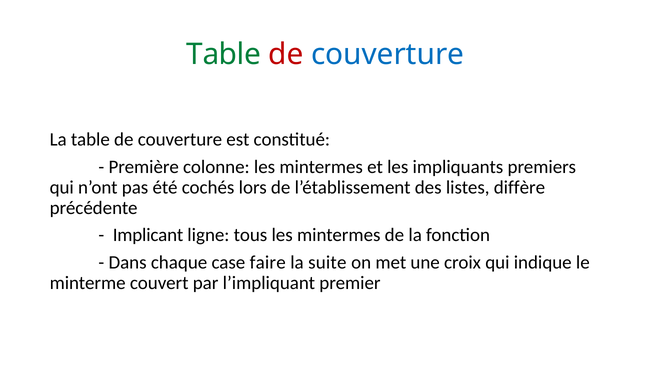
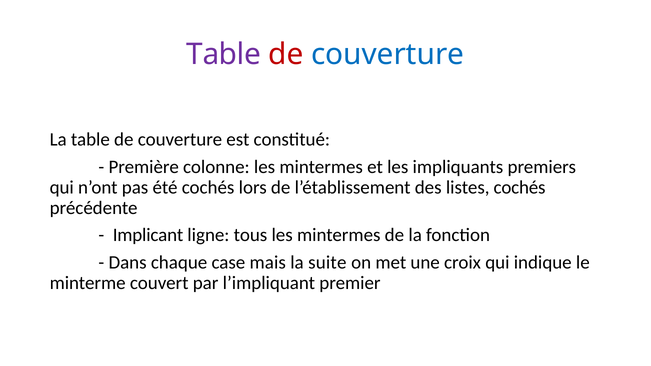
Table at (224, 55) colour: green -> purple
listes diffère: diffère -> cochés
faire: faire -> mais
